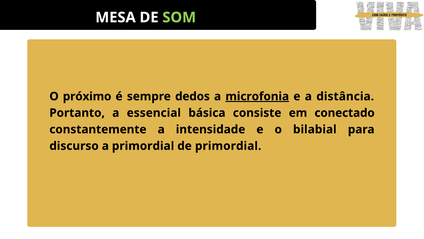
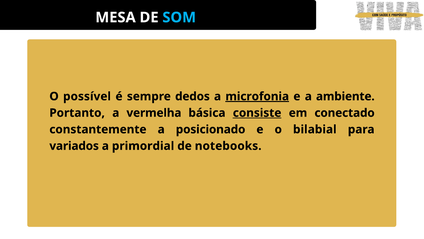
SOM colour: light green -> light blue
próximo: próximo -> possível
distância: distância -> ambiente
essencial: essencial -> vermelha
consiste underline: none -> present
intensidade: intensidade -> posicionado
discurso: discurso -> variados
de primordial: primordial -> notebooks
